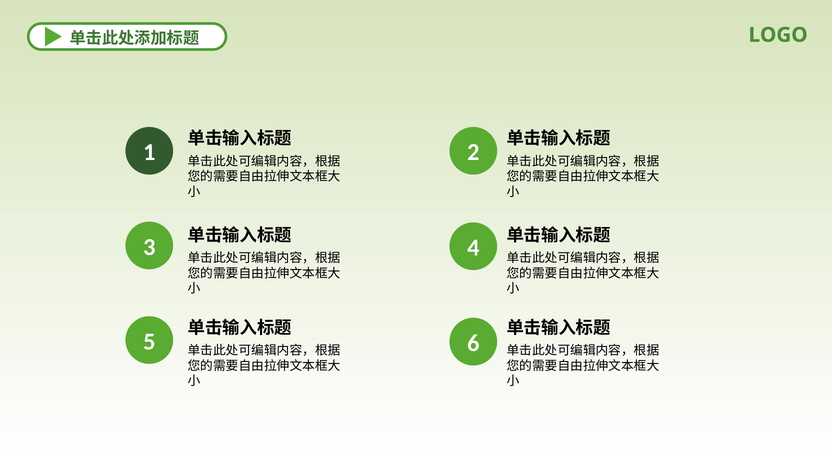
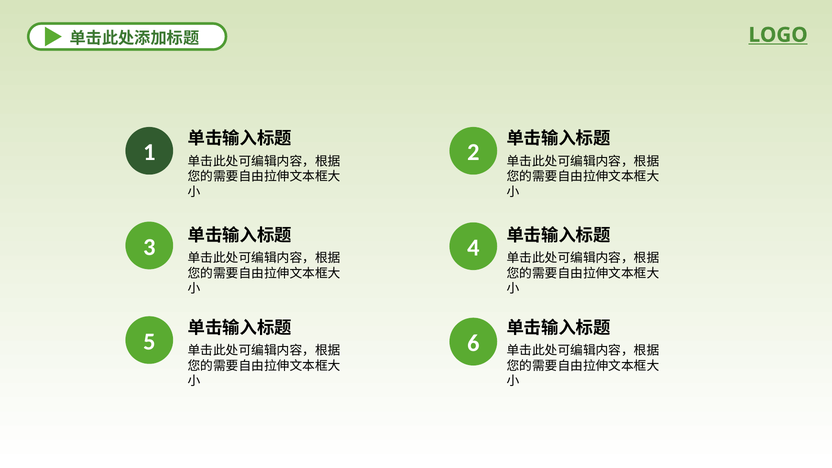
LOGO underline: none -> present
